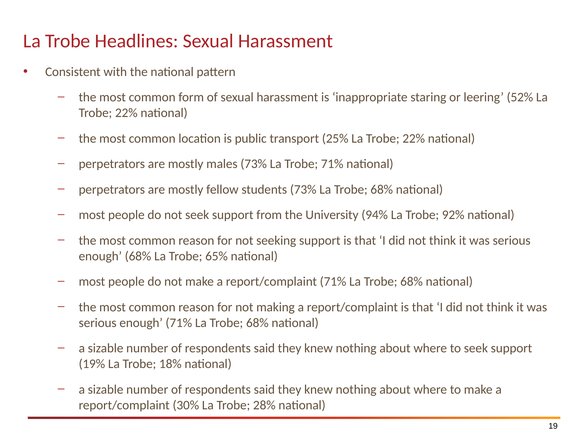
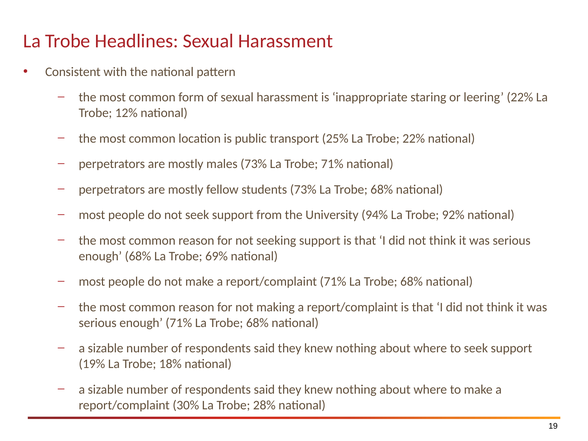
leering 52%: 52% -> 22%
22% at (126, 113): 22% -> 12%
65%: 65% -> 69%
